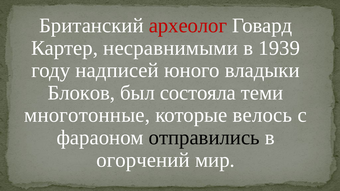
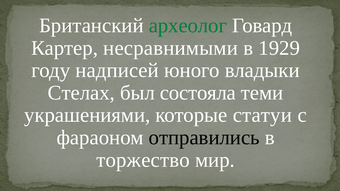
археолог colour: red -> green
1939: 1939 -> 1929
Блоков: Блоков -> Стелах
многотонные: многотонные -> украшениями
велось: велось -> статуи
огорчений: огорчений -> торжество
